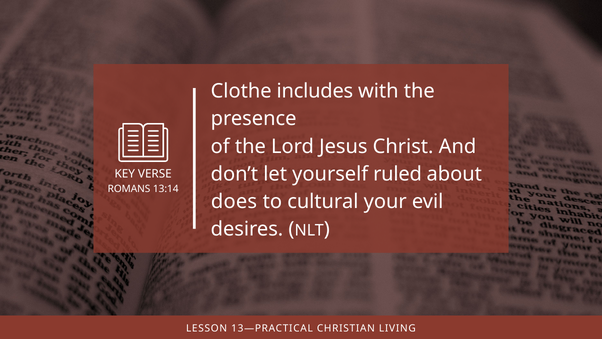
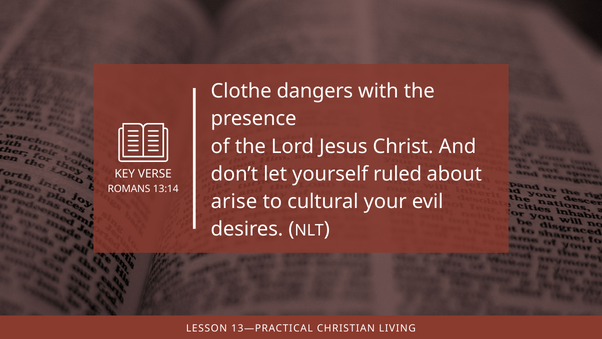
includes: includes -> dangers
does: does -> arise
